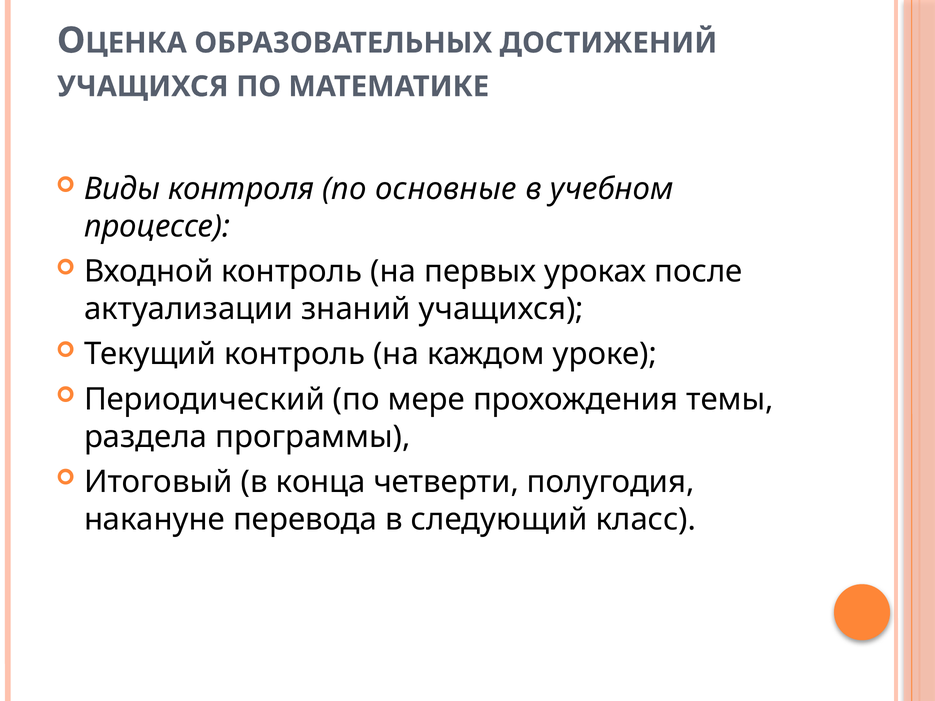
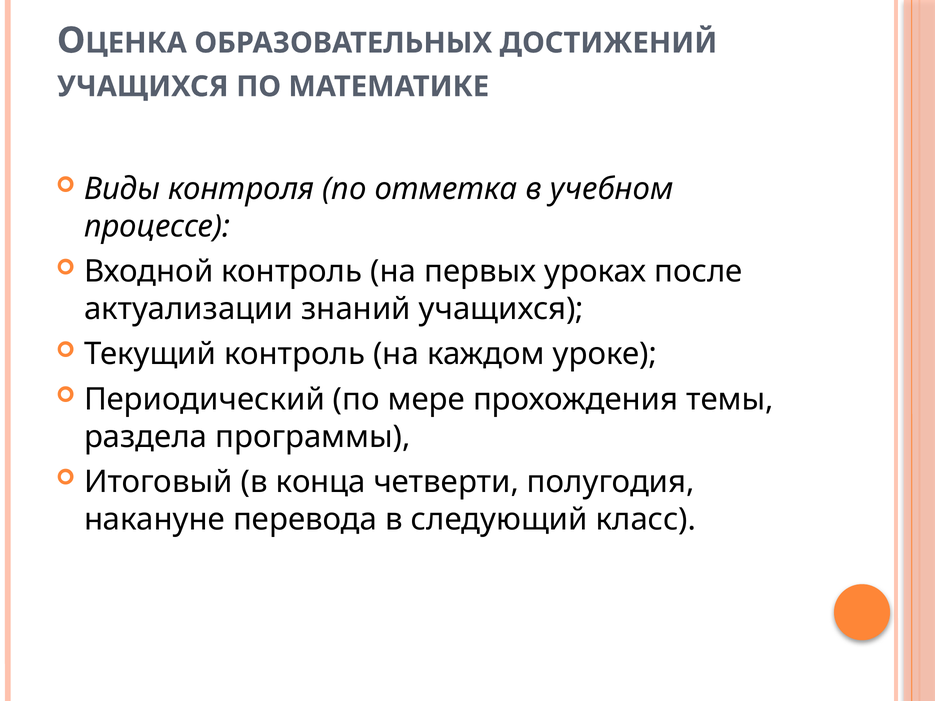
основные: основные -> отметка
